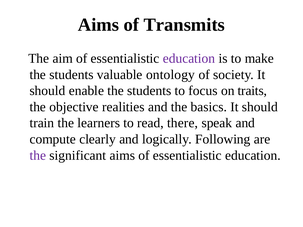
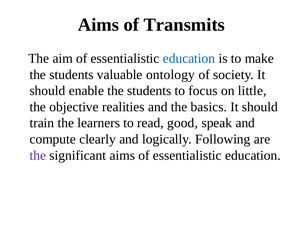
education at (189, 59) colour: purple -> blue
traits: traits -> little
there: there -> good
